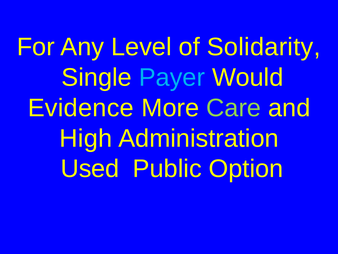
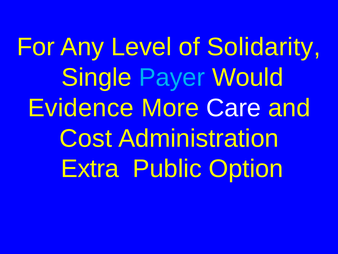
Care colour: light green -> white
High: High -> Cost
Used: Used -> Extra
